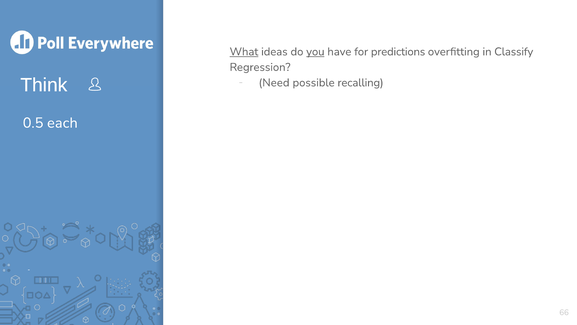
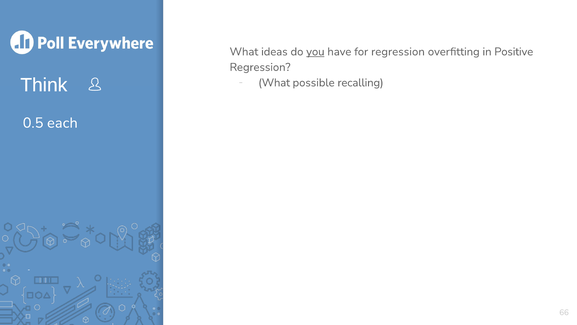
What at (244, 52) underline: present -> none
for predictions: predictions -> regression
Classify: Classify -> Positive
Need at (274, 83): Need -> What
